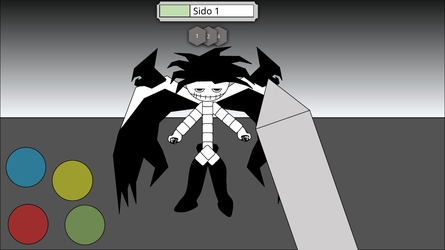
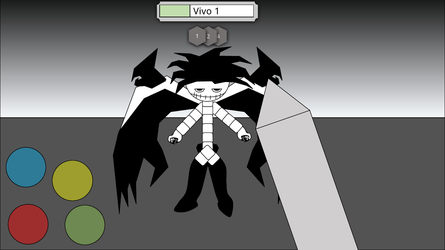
Sido: Sido -> Vivo
